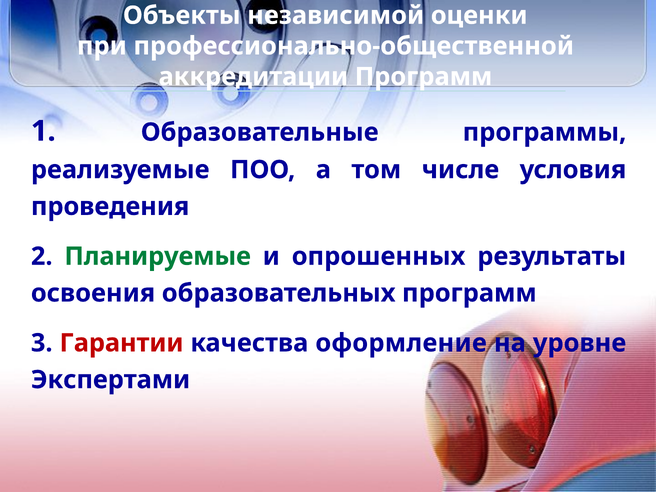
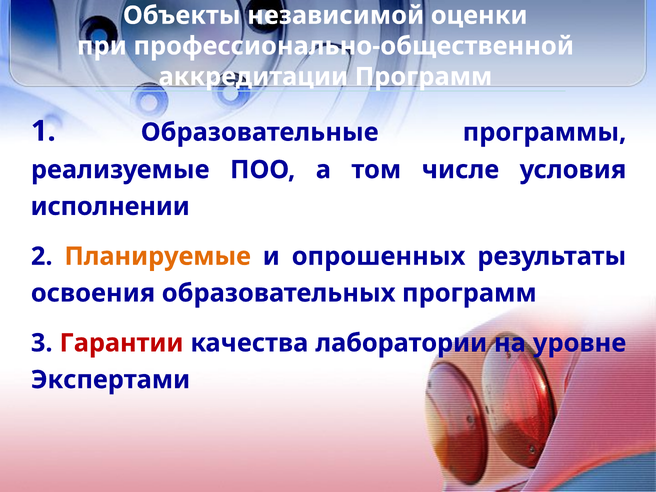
проведения: проведения -> исполнении
Планируемые colour: green -> orange
оформление: оформление -> лаборатории
